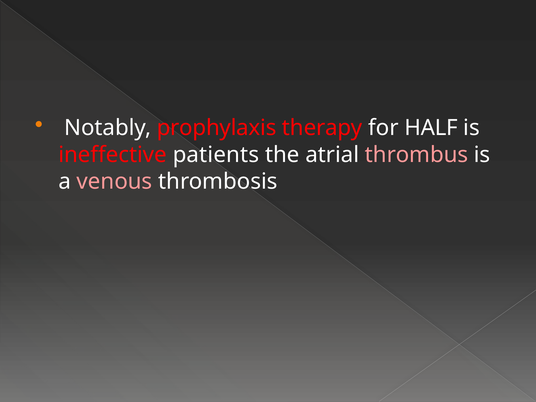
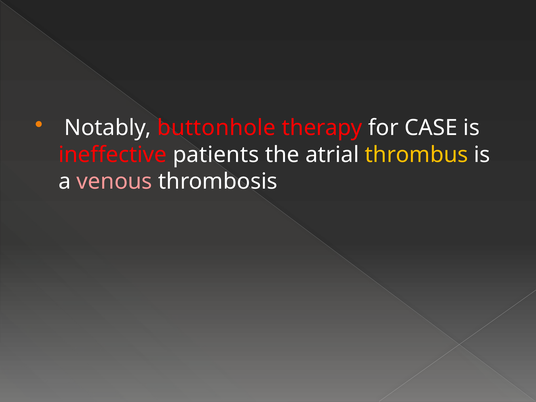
prophylaxis: prophylaxis -> buttonhole
HALF: HALF -> CASE
thrombus colour: pink -> yellow
